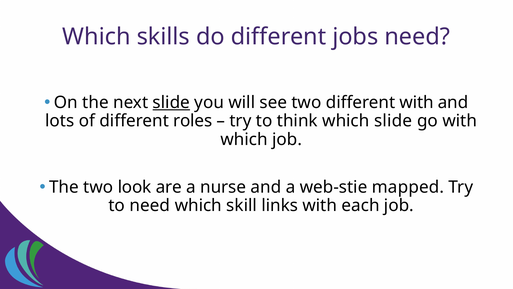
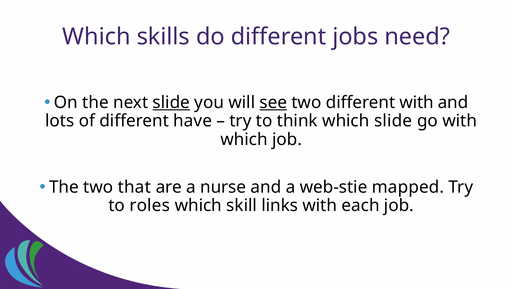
see underline: none -> present
roles: roles -> have
look: look -> that
to need: need -> roles
